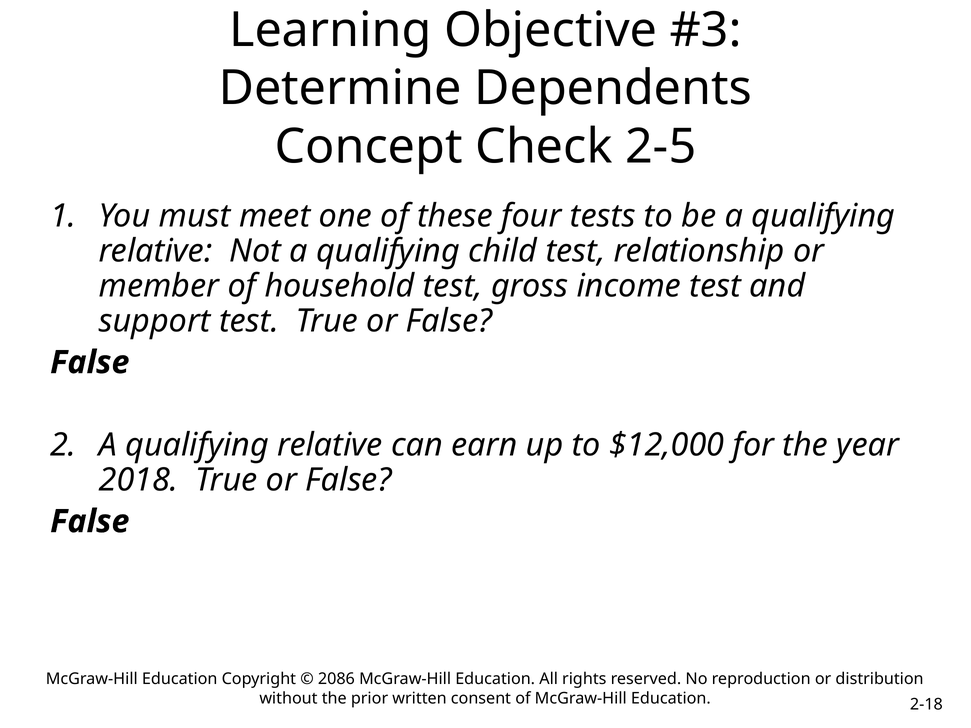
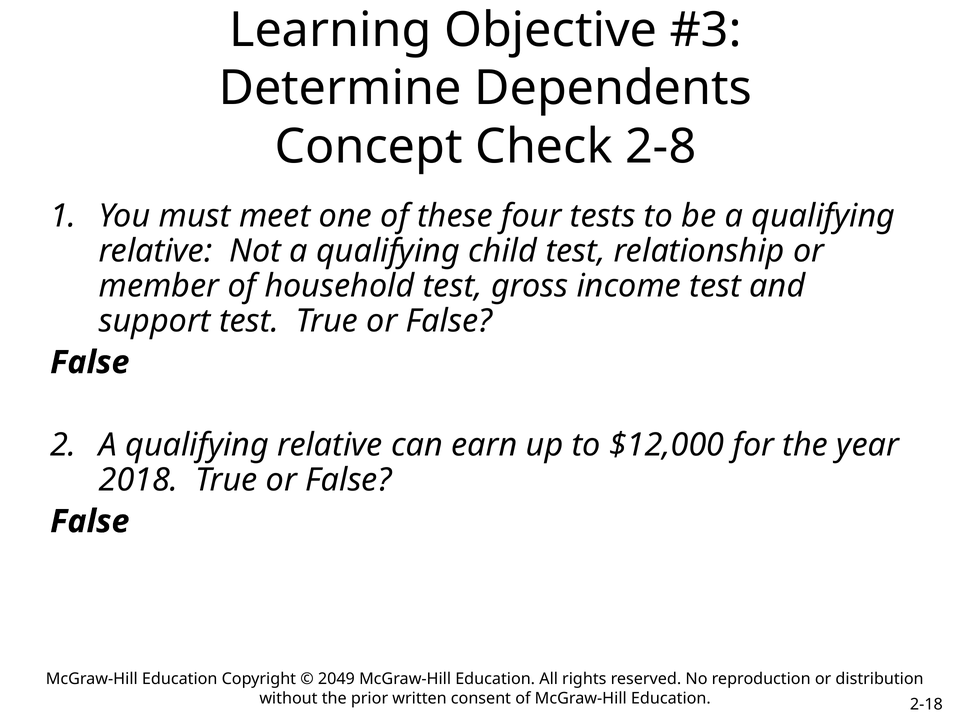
2-5: 2-5 -> 2-8
2086: 2086 -> 2049
